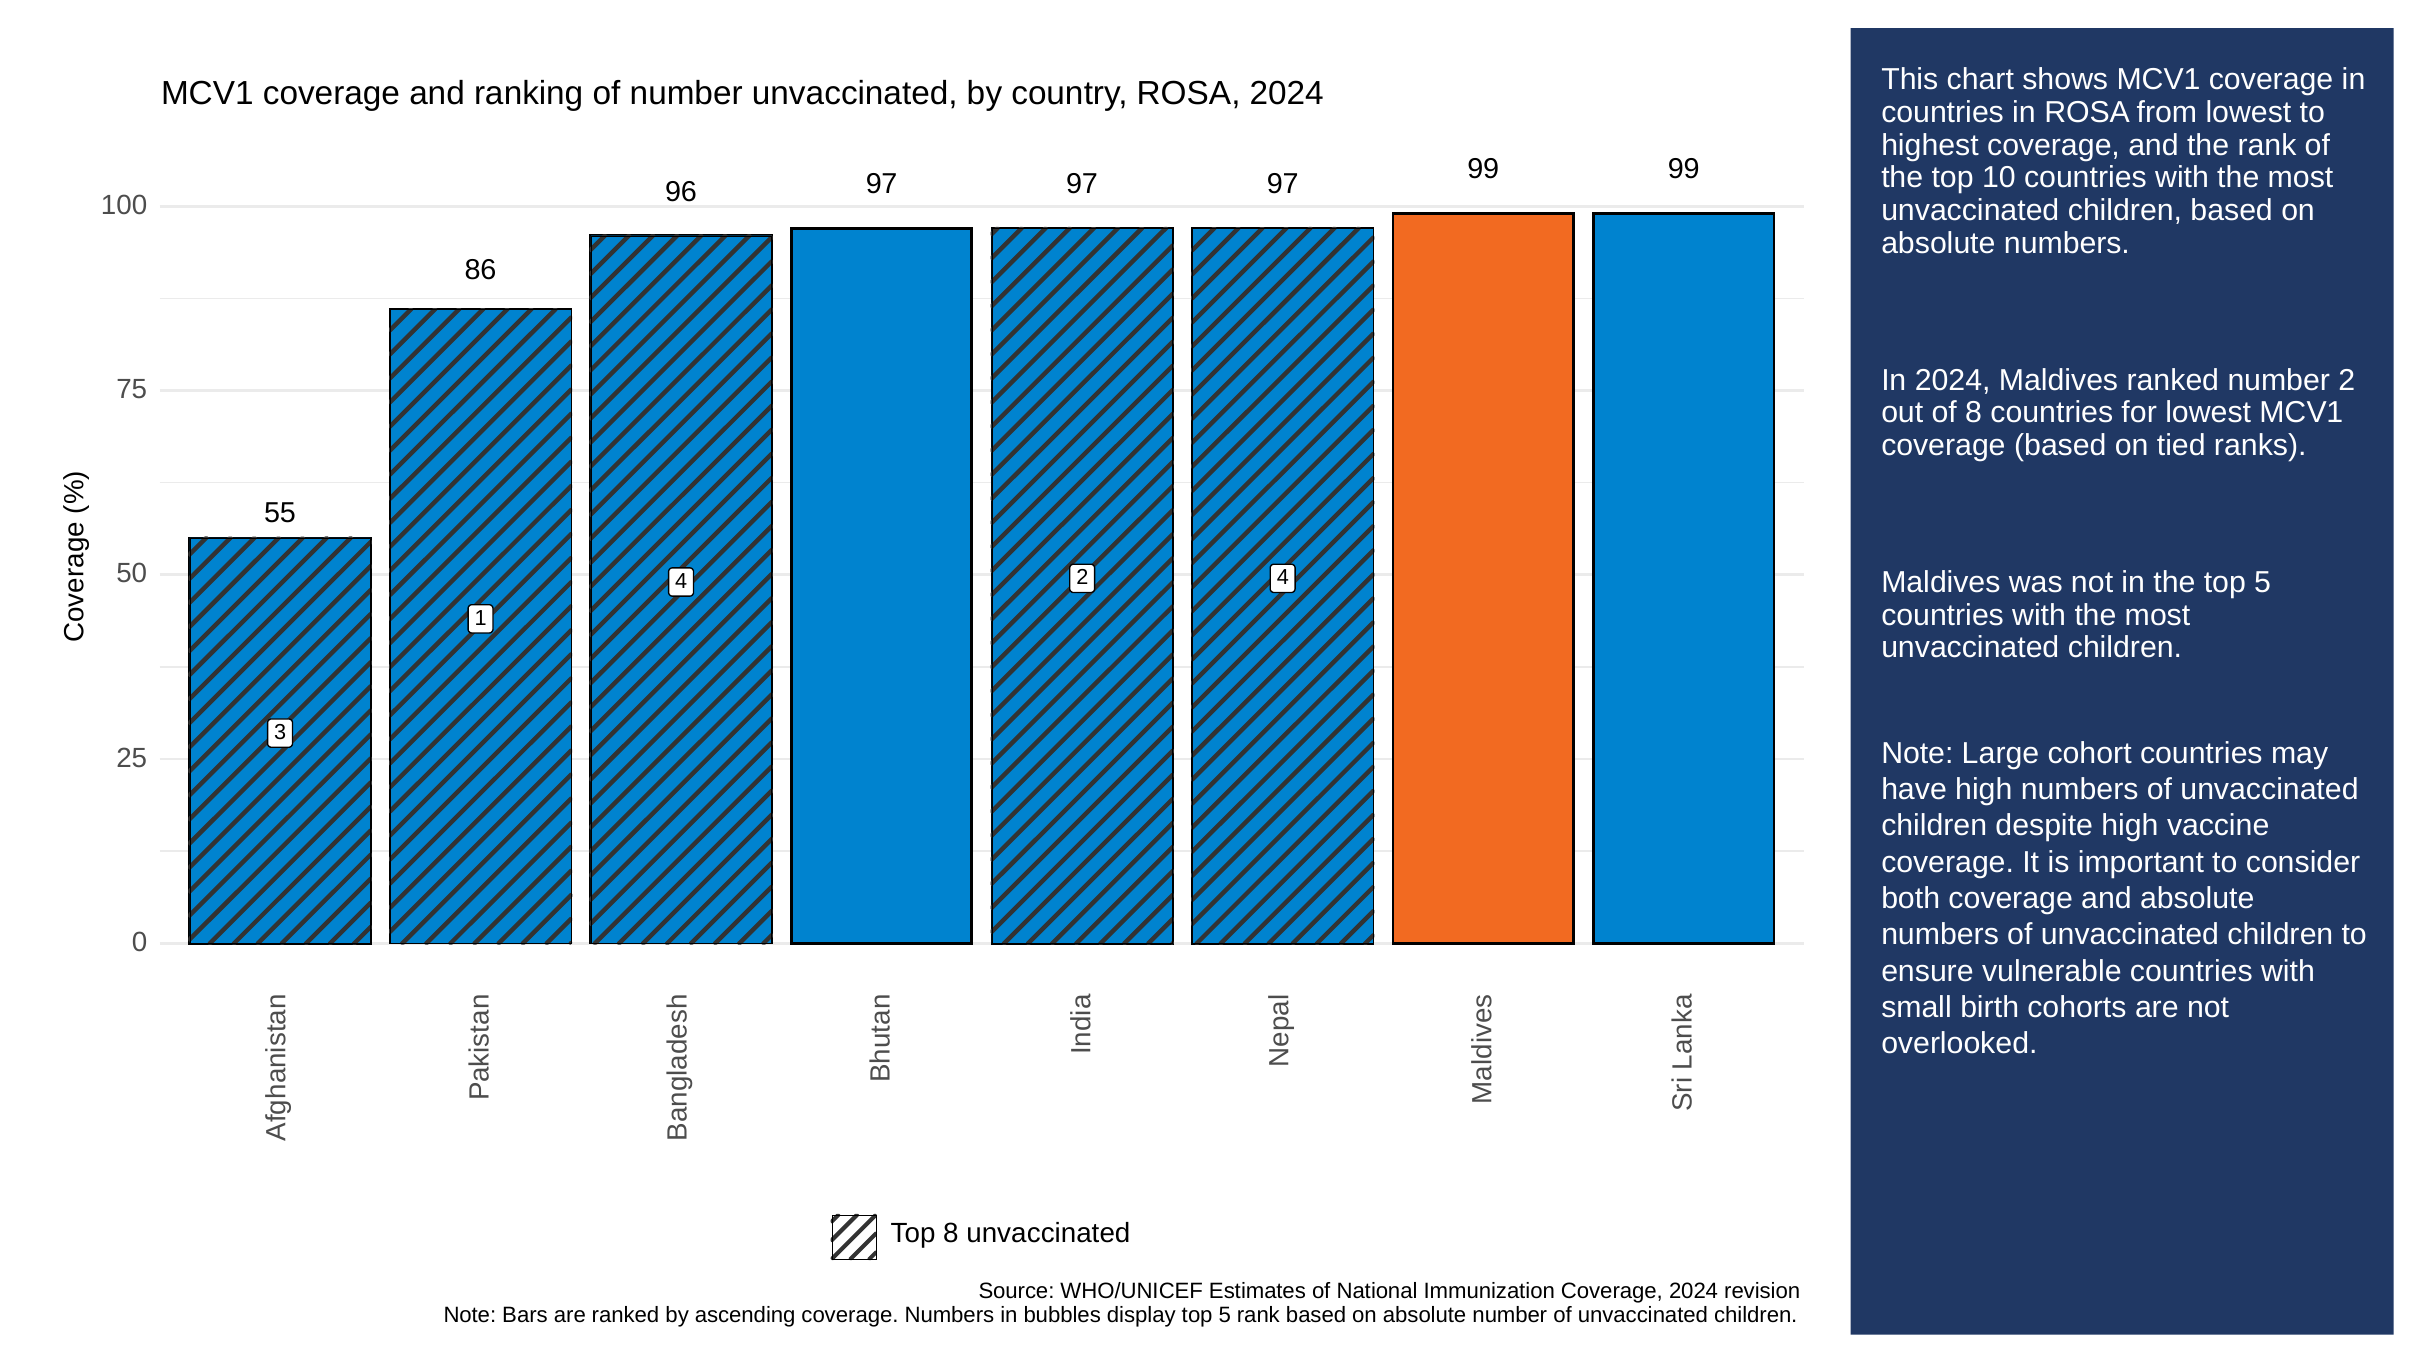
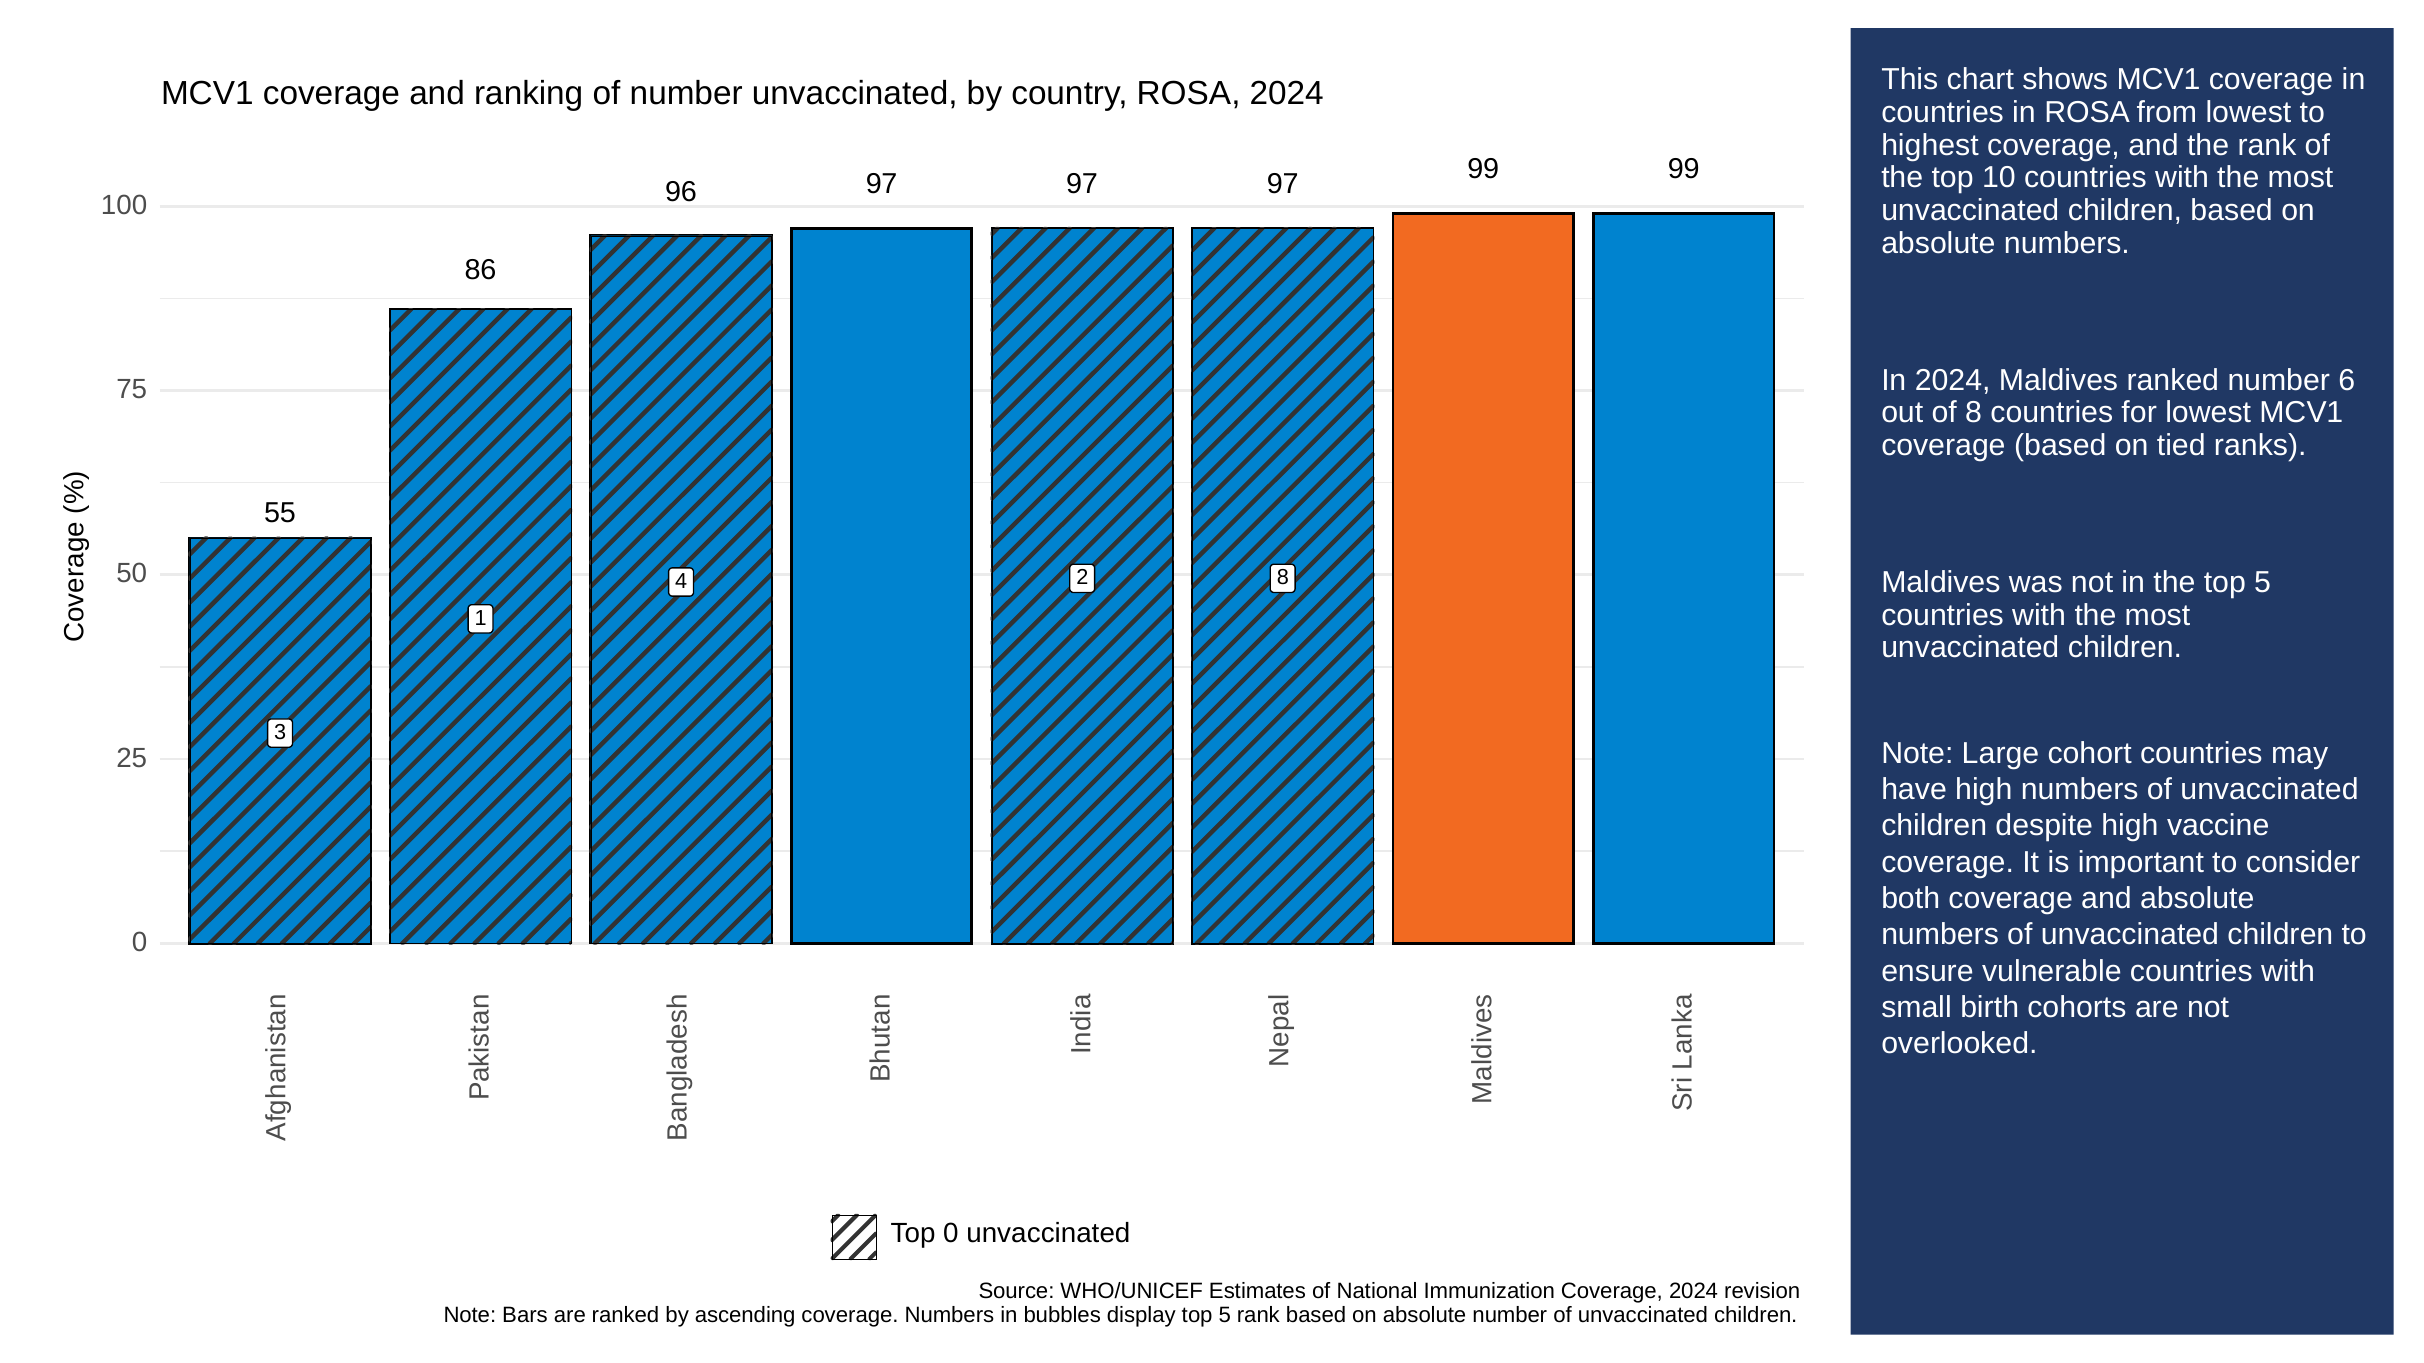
number 2: 2 -> 6
2 4: 4 -> 8
Top 8: 8 -> 0
